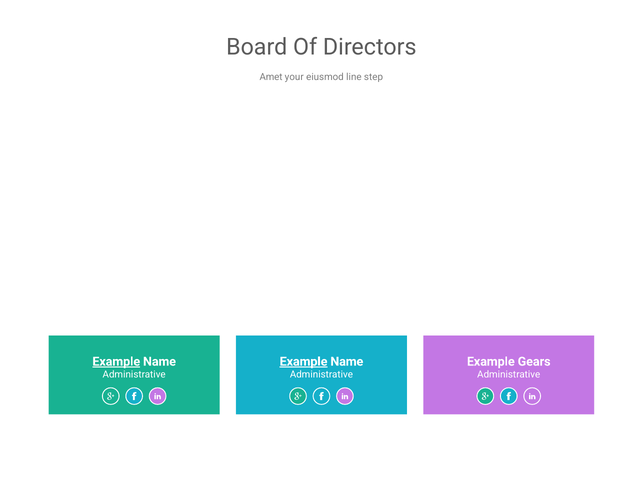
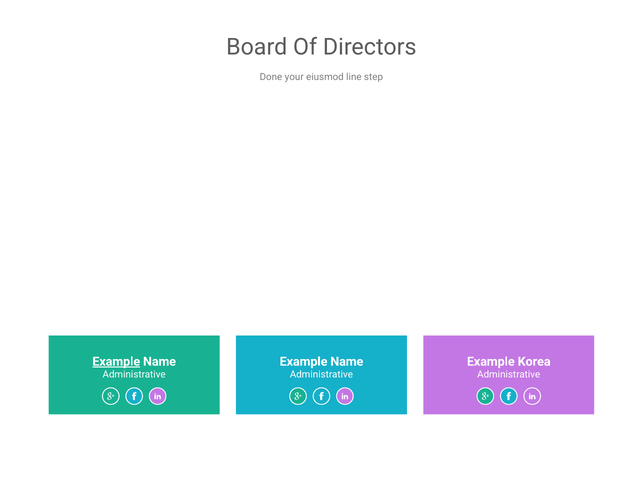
Amet: Amet -> Done
Example at (304, 362) underline: present -> none
Gears: Gears -> Korea
